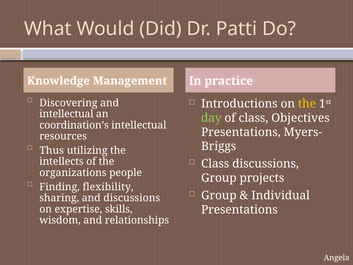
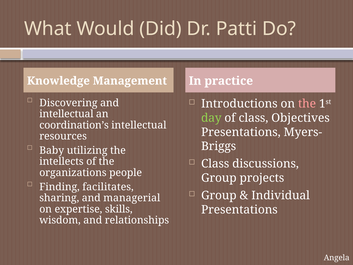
the at (307, 104) colour: yellow -> pink
Thus: Thus -> Baby
flexibility: flexibility -> facilitates
and discussions: discussions -> managerial
